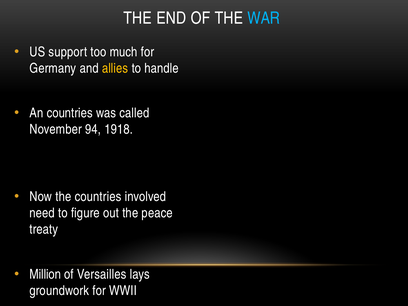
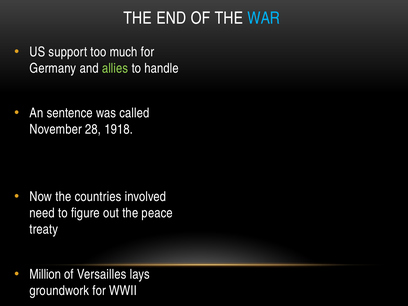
allies colour: yellow -> light green
An countries: countries -> sentence
94: 94 -> 28
